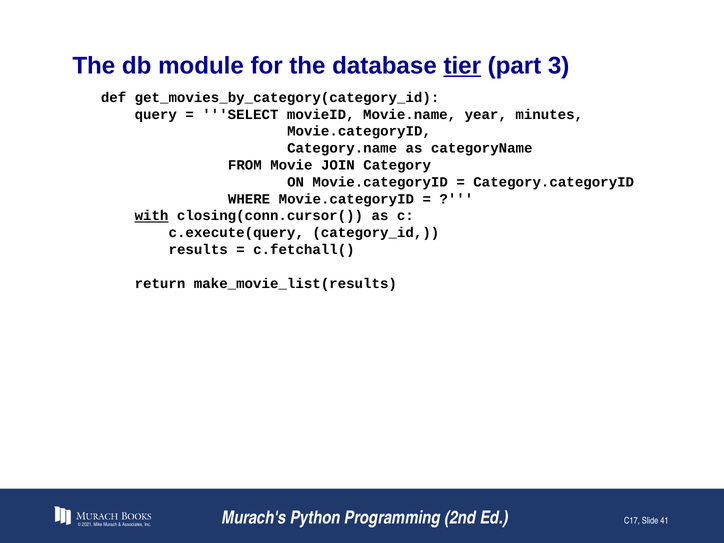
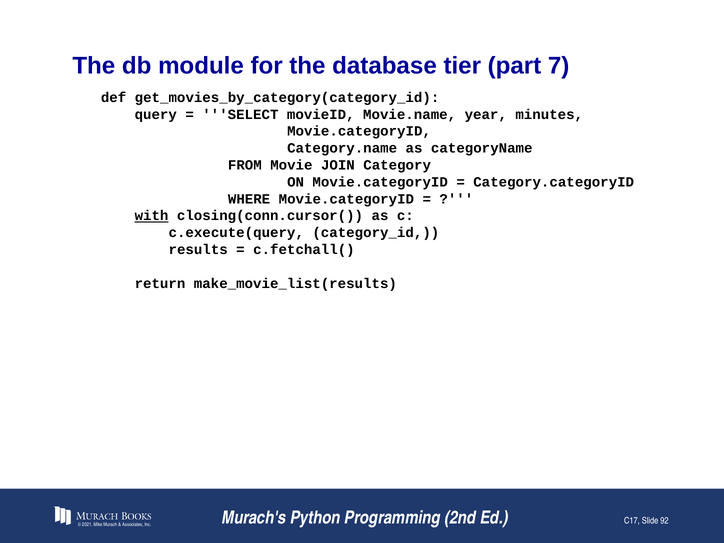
tier underline: present -> none
3: 3 -> 7
41: 41 -> 92
